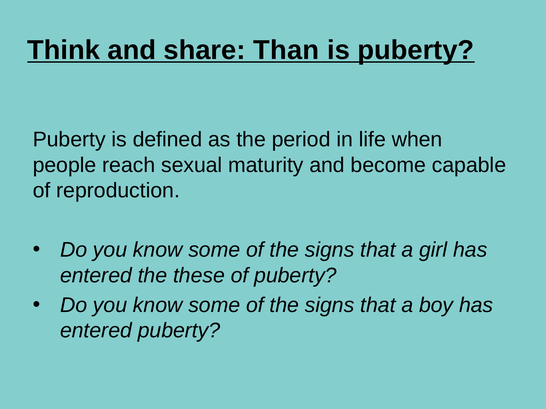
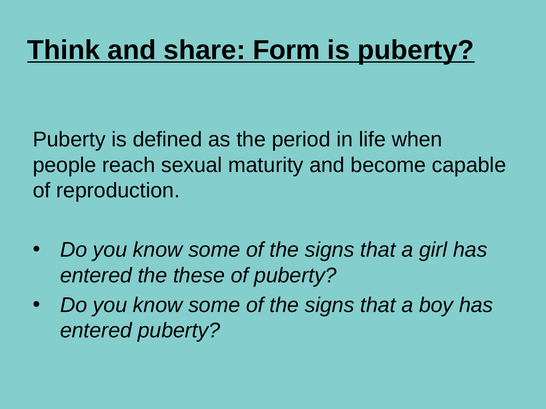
Than: Than -> Form
